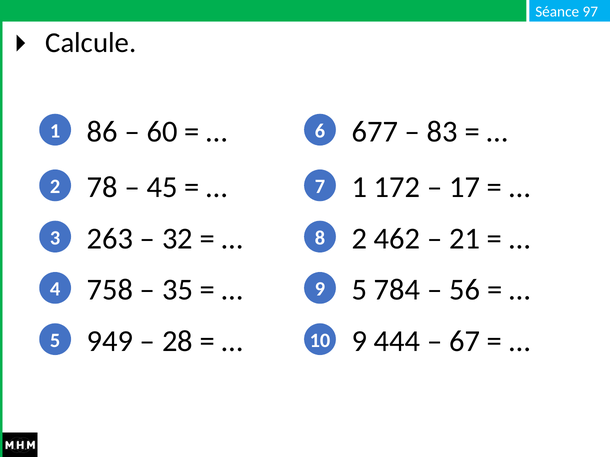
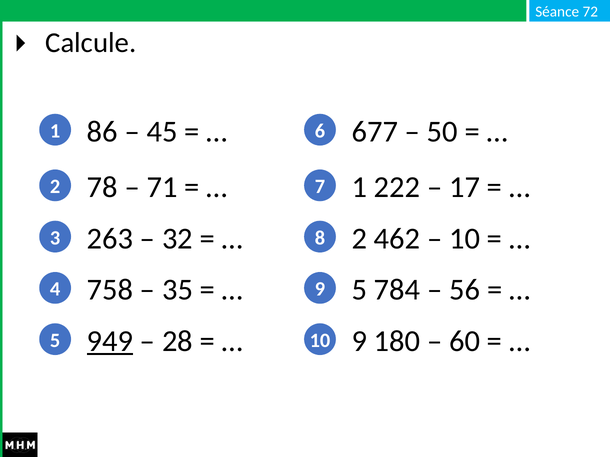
97: 97 -> 72
60: 60 -> 45
83: 83 -> 50
45: 45 -> 71
172: 172 -> 222
21 at (465, 239): 21 -> 10
949 underline: none -> present
444: 444 -> 180
67: 67 -> 60
